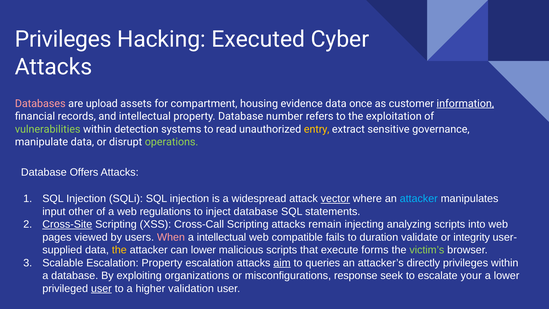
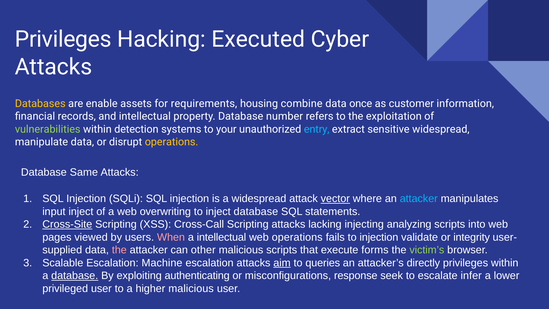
Databases colour: pink -> yellow
upload: upload -> enable
compartment: compartment -> requirements
evidence: evidence -> combine
information underline: present -> none
read: read -> your
entry colour: yellow -> light blue
sensitive governance: governance -> widespread
operations at (172, 142) colour: light green -> yellow
Offers: Offers -> Same
input other: other -> inject
regulations: regulations -> overwriting
remain: remain -> lacking
web compatible: compatible -> operations
to duration: duration -> injection
the at (119, 250) colour: yellow -> pink
can lower: lower -> other
Escalation Property: Property -> Machine
database at (75, 275) underline: none -> present
organizations: organizations -> authenticating
your: your -> infer
user at (101, 288) underline: present -> none
higher validation: validation -> malicious
